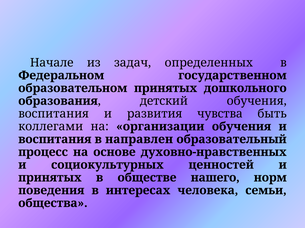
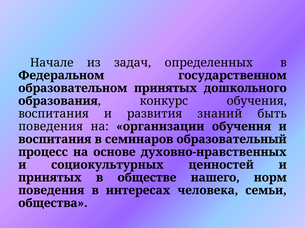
детский: детский -> конкурс
чувства: чувства -> знаний
коллегами at (51, 127): коллегами -> поведения
направлен: направлен -> семинаров
